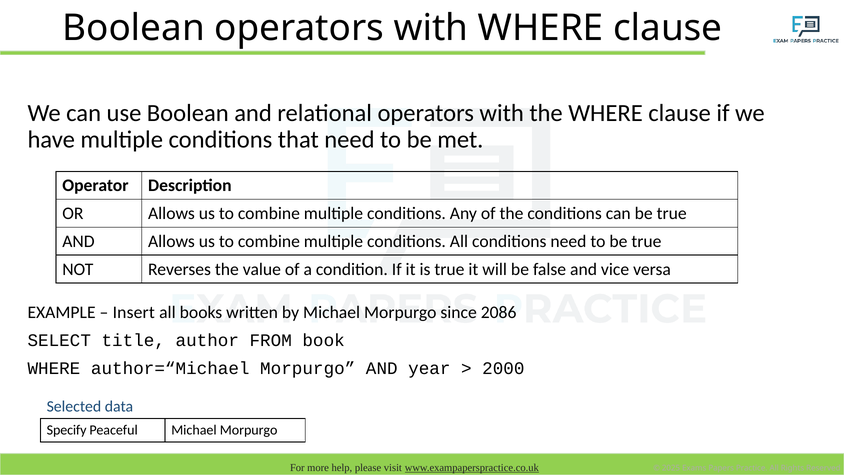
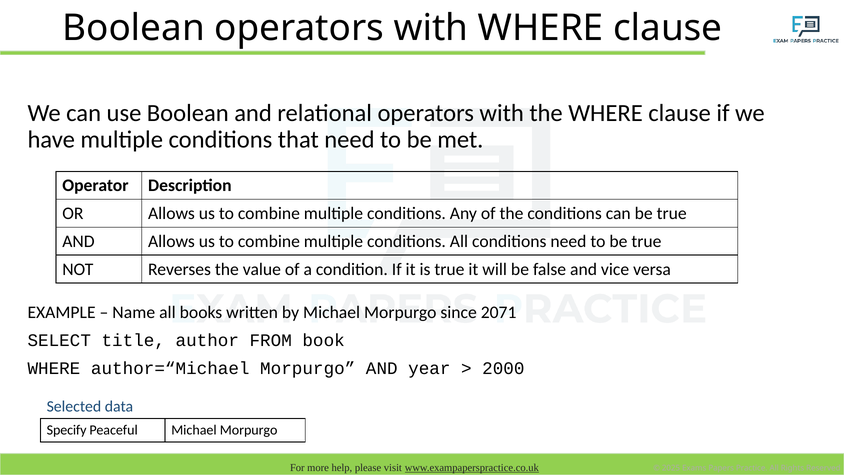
Insert: Insert -> Name
2086: 2086 -> 2071
